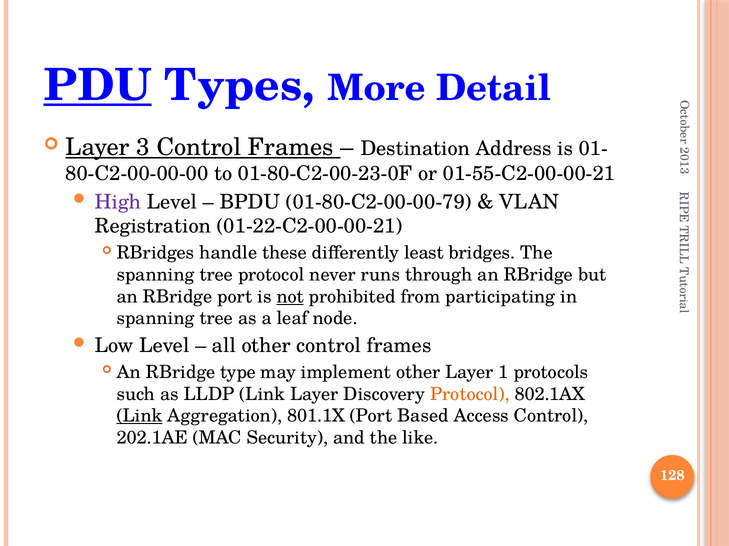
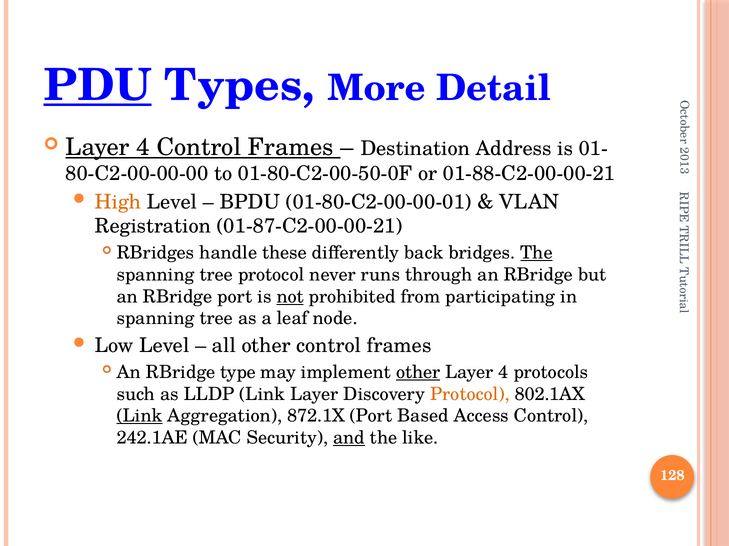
3 at (143, 148): 3 -> 4
01-80-C2-00-23-0F: 01-80-C2-00-23-0F -> 01-80-C2-00-50-0F
01-55-C2-00-00-21: 01-55-C2-00-00-21 -> 01-88-C2-00-00-21
High colour: purple -> orange
01-80-C2-00-00-79: 01-80-C2-00-00-79 -> 01-80-C2-00-00-01
01-22-C2-00-00-21: 01-22-C2-00-00-21 -> 01-87-C2-00-00-21
least: least -> back
The at (537, 253) underline: none -> present
other at (418, 373) underline: none -> present
1 at (503, 373): 1 -> 4
801.1X: 801.1X -> 872.1X
202.1AE: 202.1AE -> 242.1AE
and underline: none -> present
